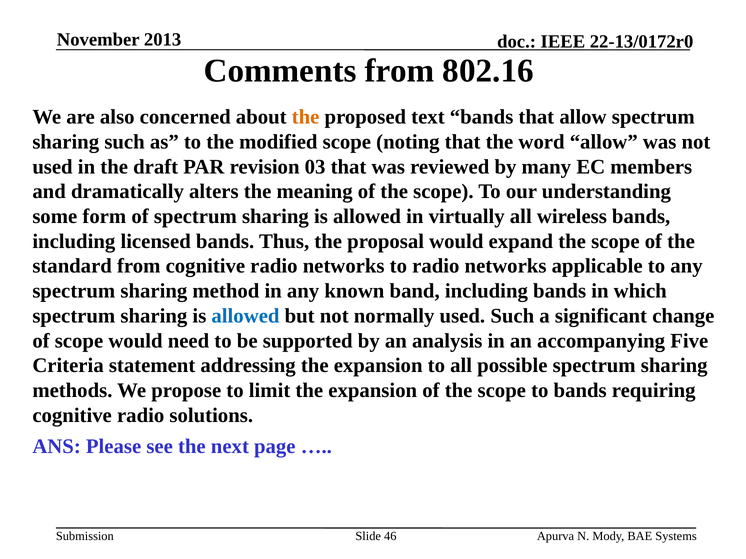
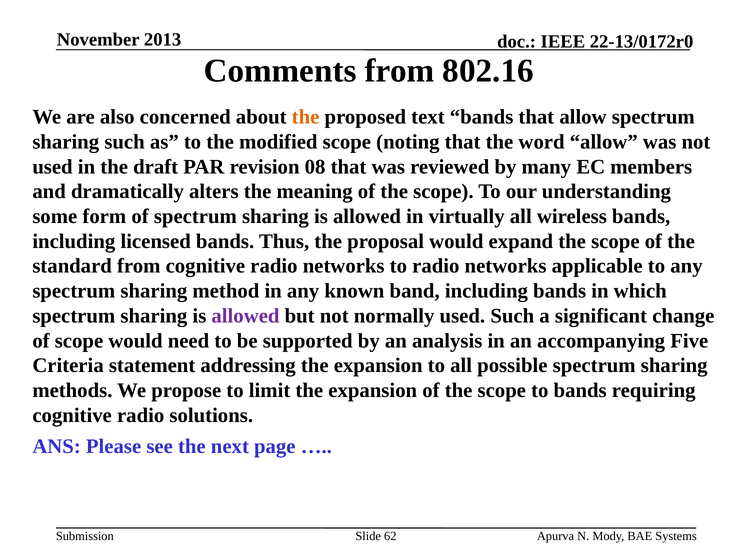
03: 03 -> 08
allowed at (245, 316) colour: blue -> purple
46: 46 -> 62
